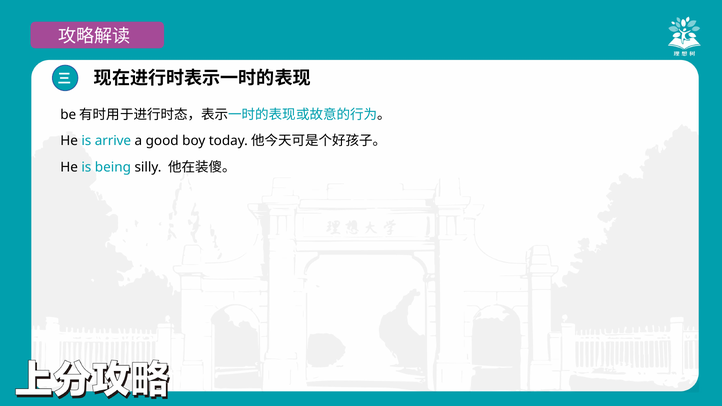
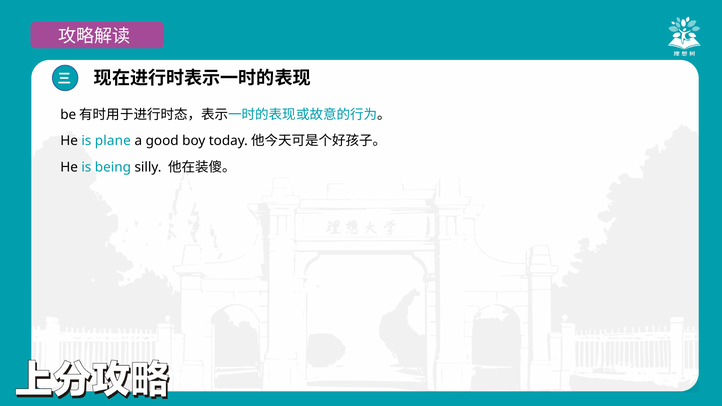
arrive: arrive -> plane
